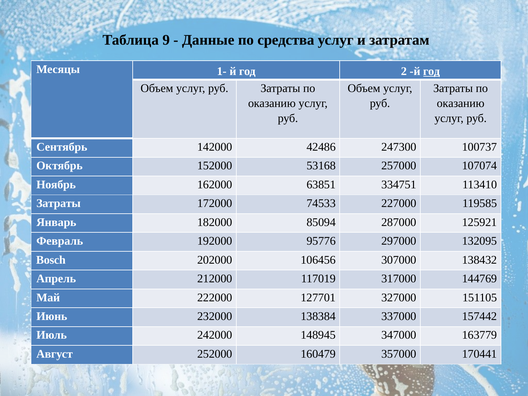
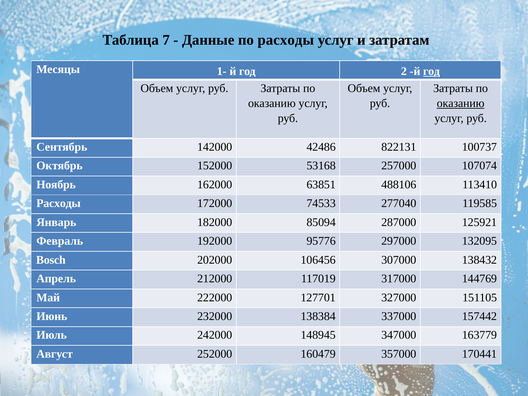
9: 9 -> 7
по средства: средства -> расходы
оказанию at (461, 103) underline: none -> present
247300: 247300 -> 822131
334751: 334751 -> 488106
Затраты at (59, 203): Затраты -> Расходы
227000: 227000 -> 277040
